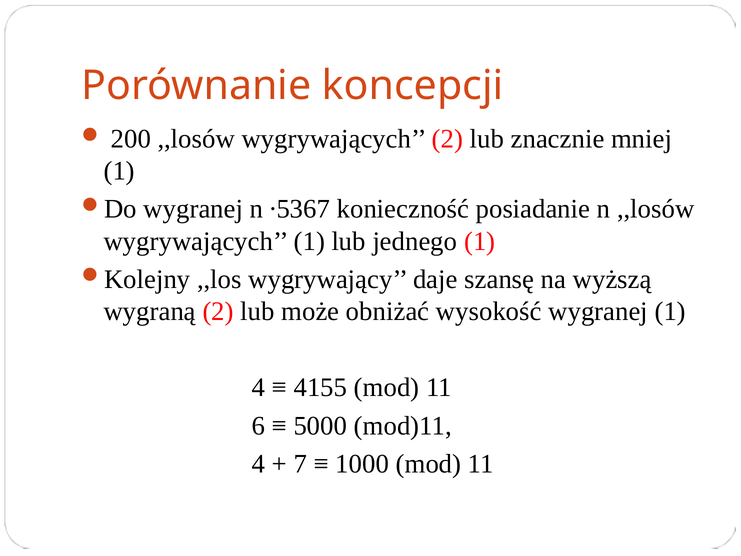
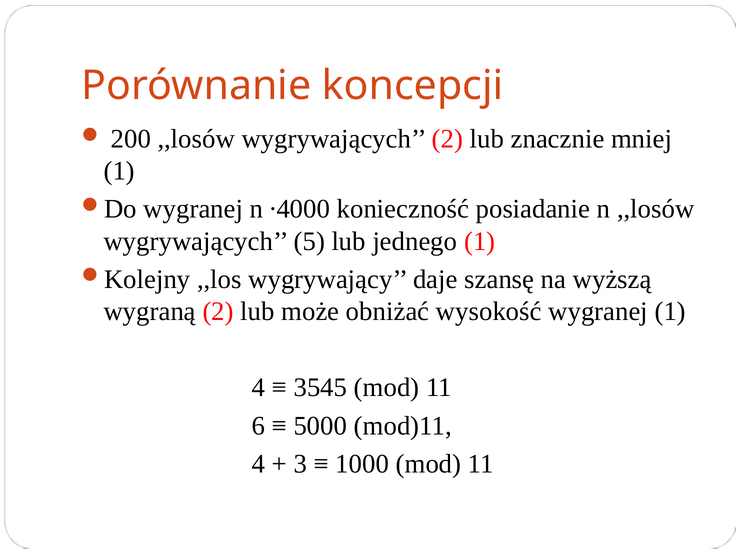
∙5367: ∙5367 -> ∙4000
wygrywających 1: 1 -> 5
4155: 4155 -> 3545
7: 7 -> 3
